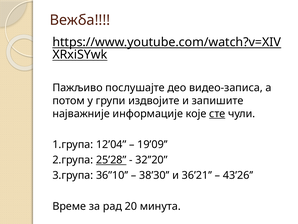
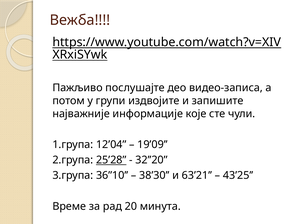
сте underline: present -> none
36’21: 36’21 -> 63’21
43’26: 43’26 -> 43’25
